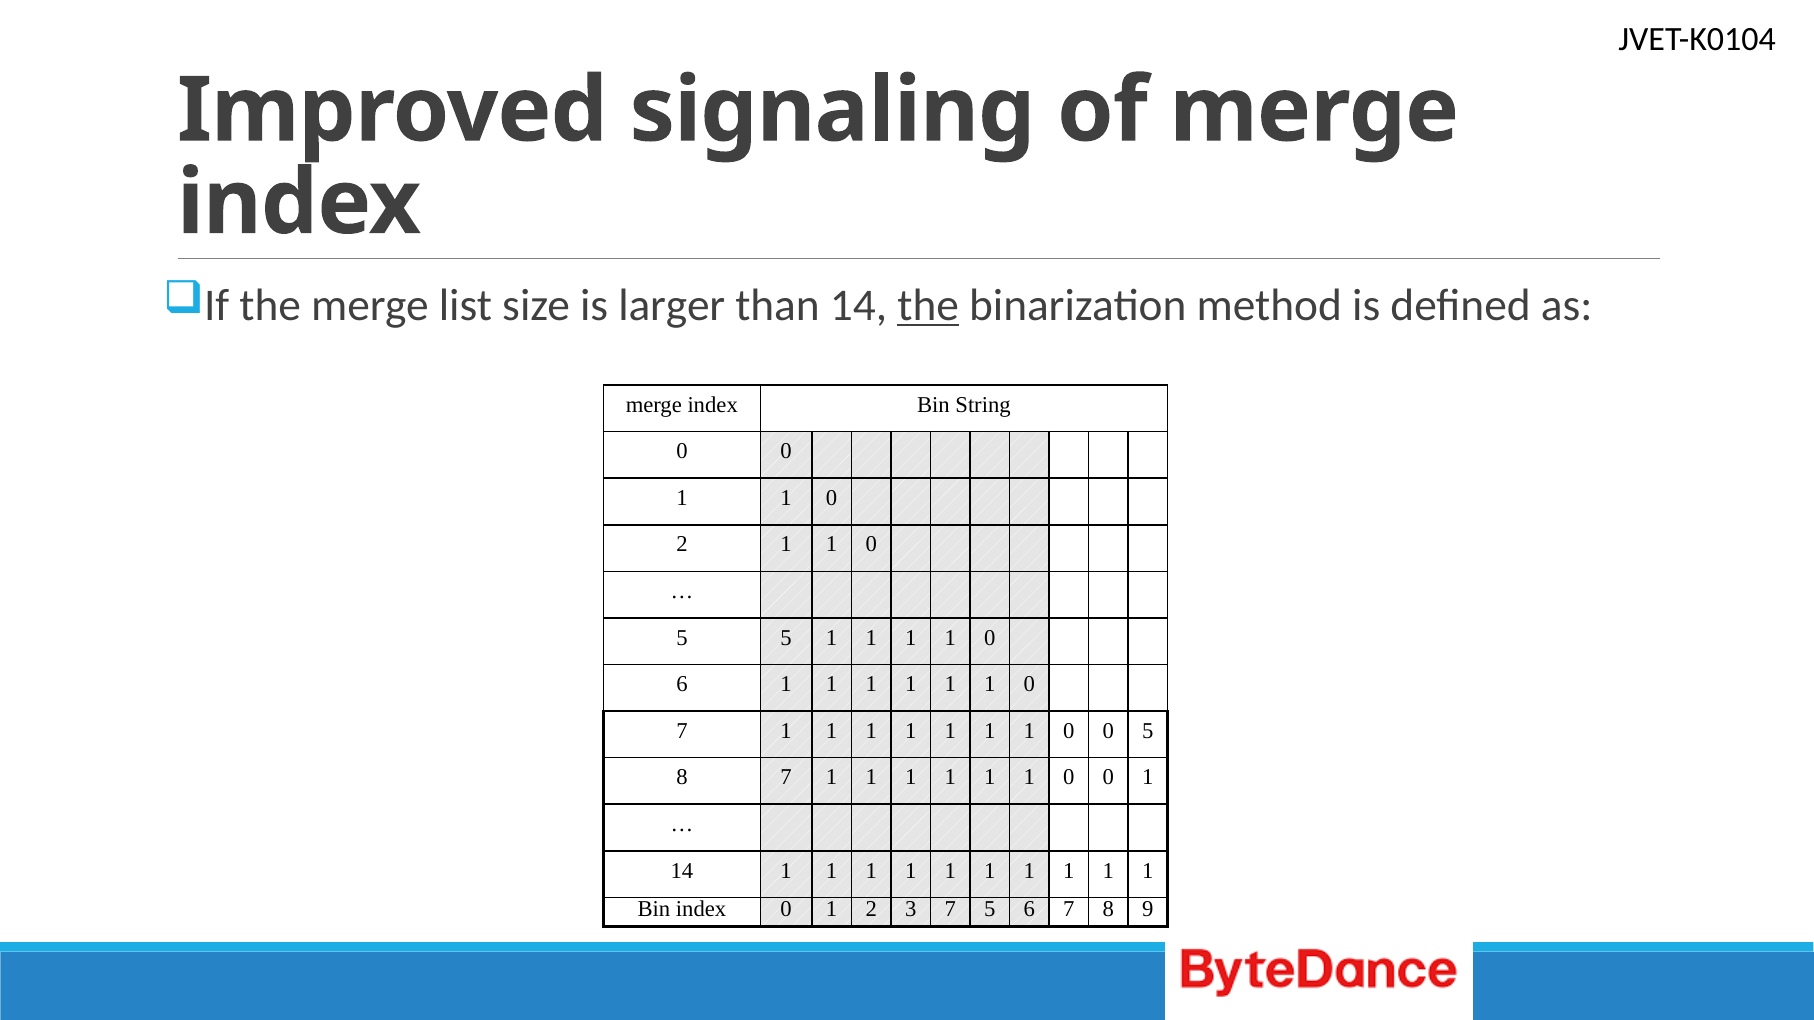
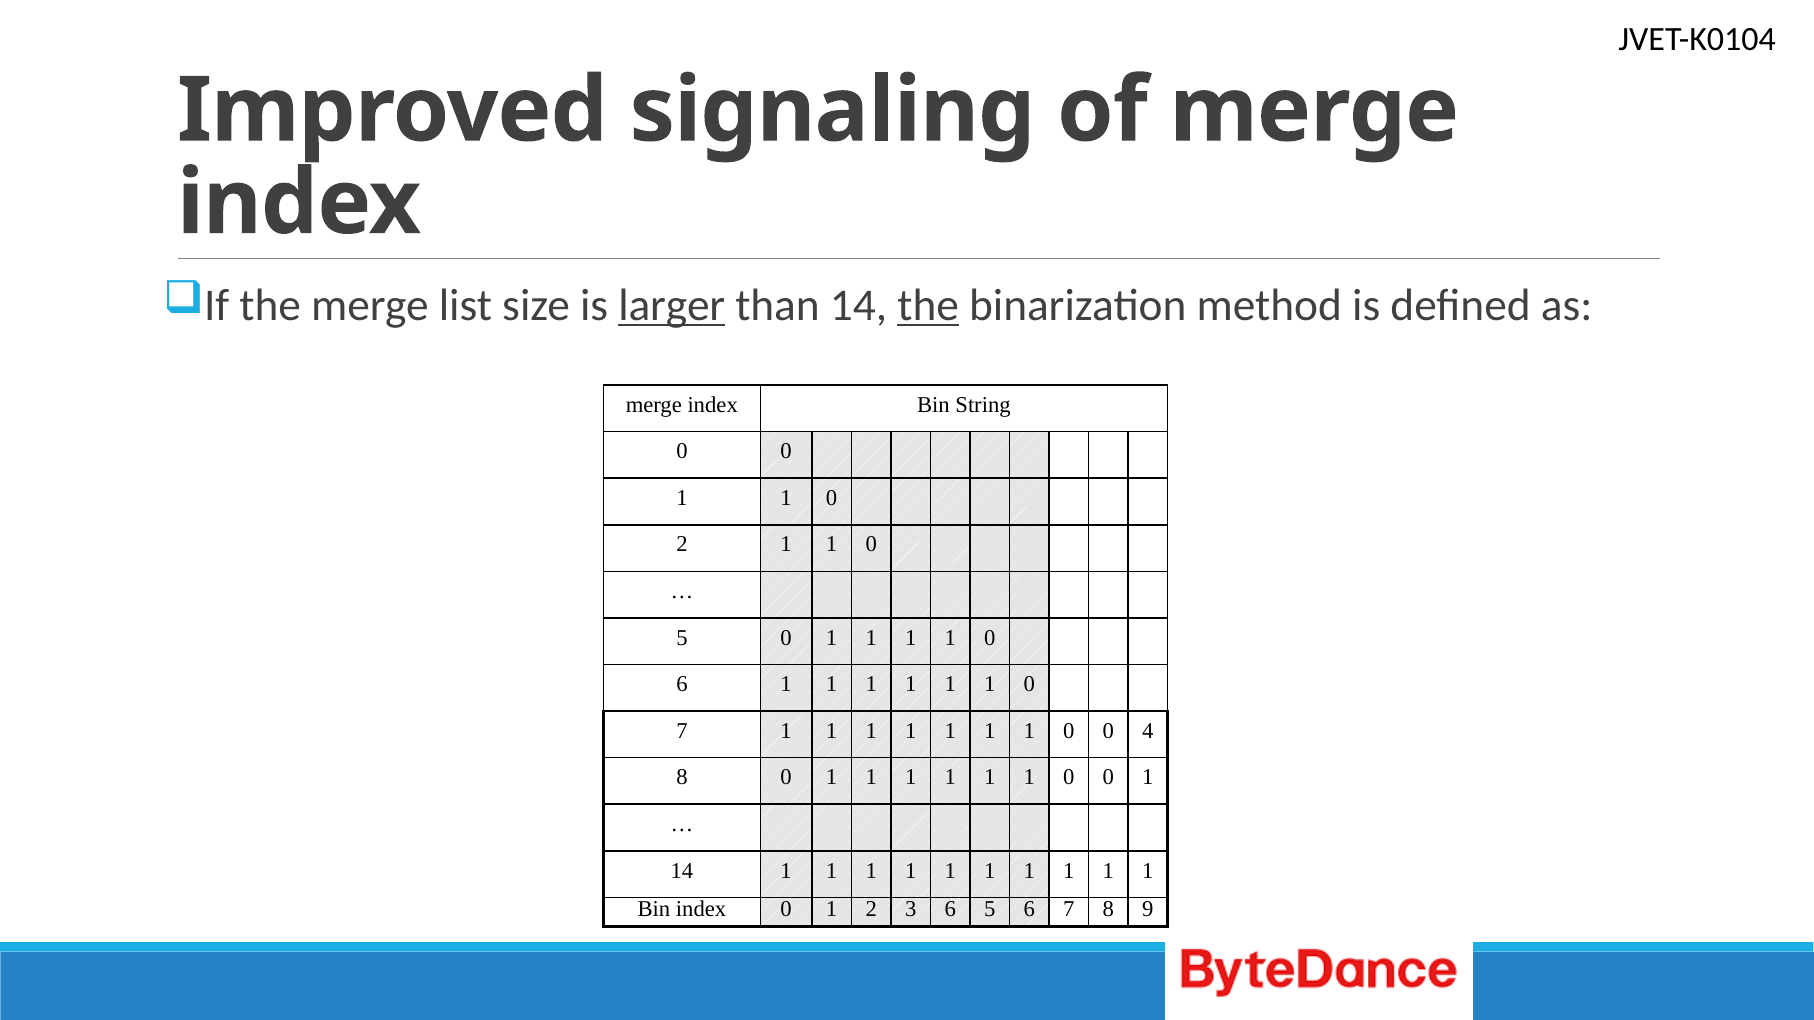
larger underline: none -> present
5 5: 5 -> 0
0 5: 5 -> 4
8 7: 7 -> 0
3 7: 7 -> 6
